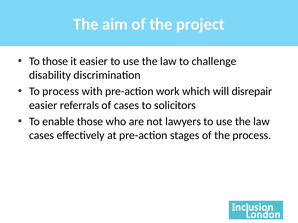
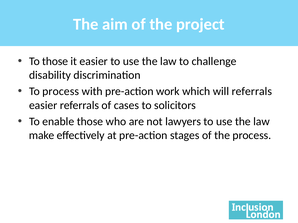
will disrepair: disrepair -> referrals
cases at (42, 136): cases -> make
